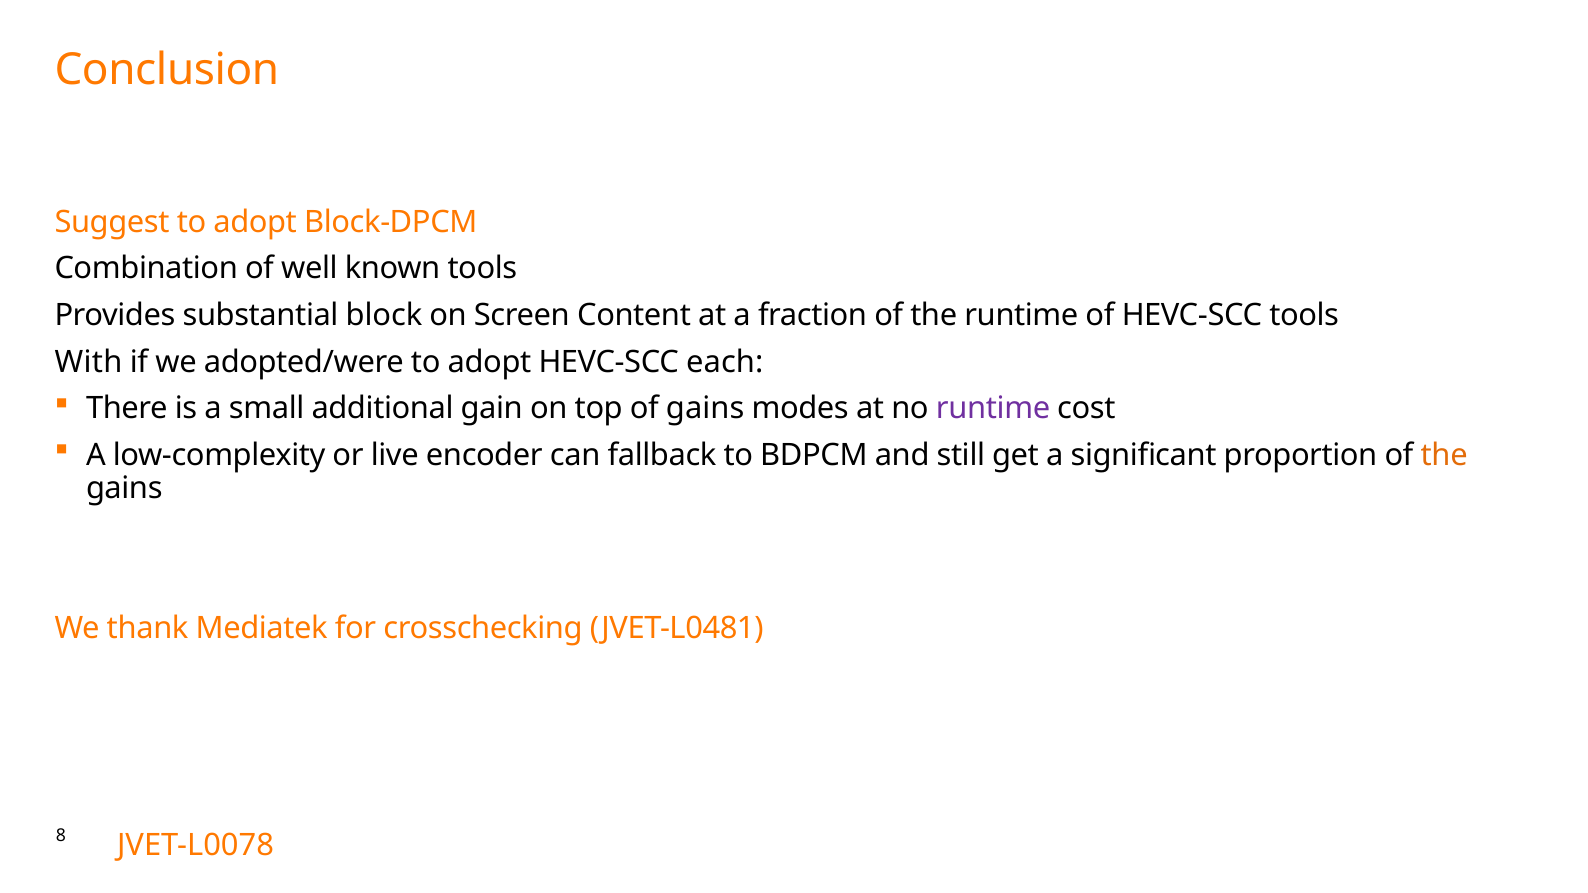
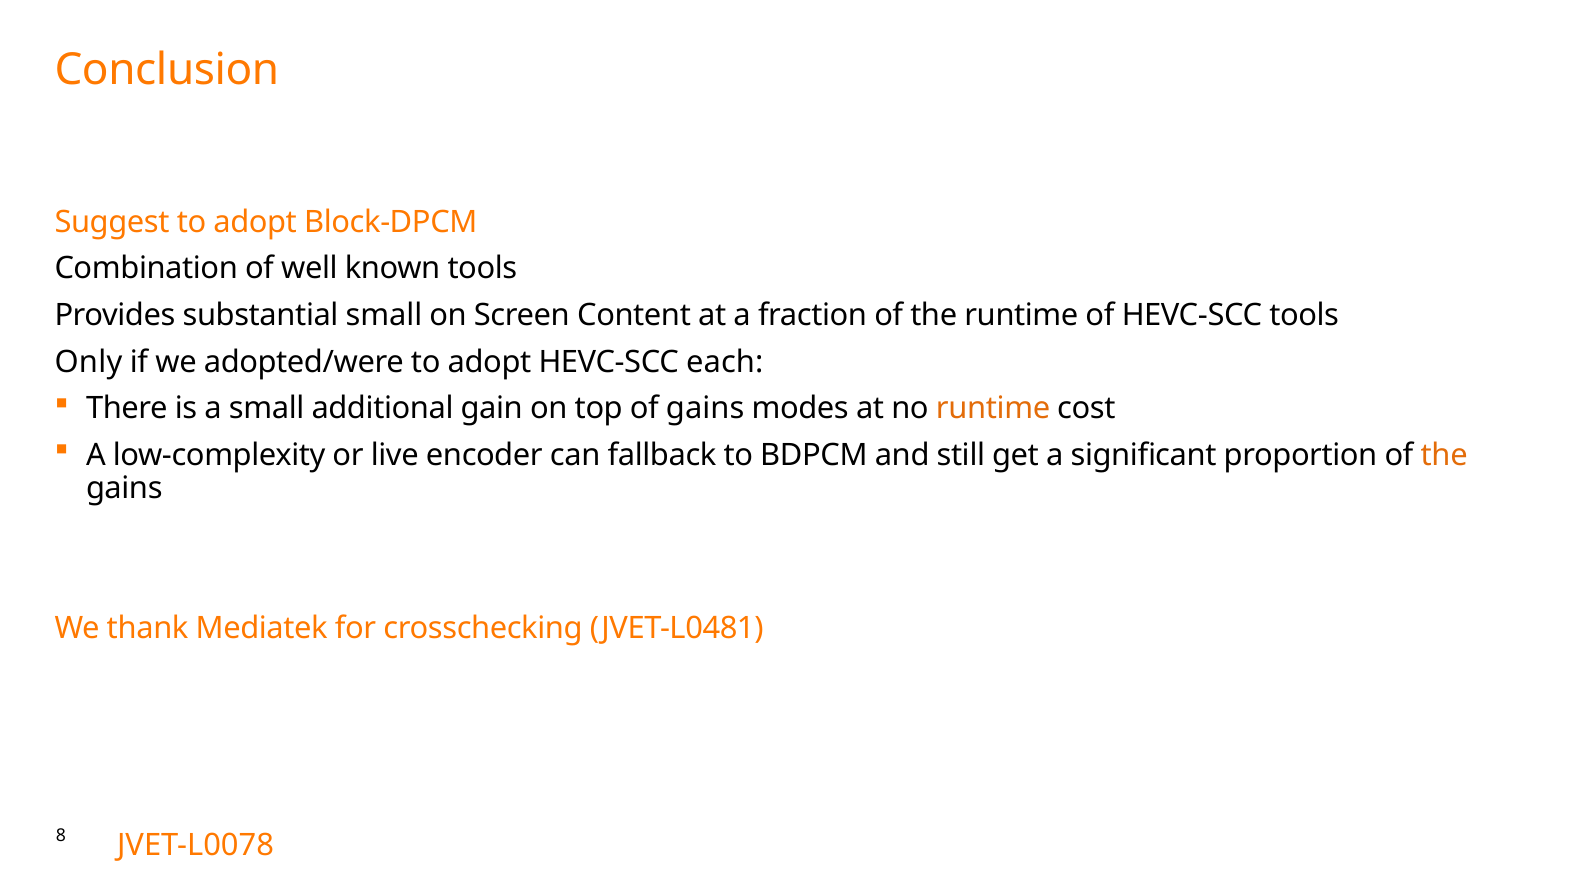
substantial block: block -> small
With: With -> Only
runtime at (993, 409) colour: purple -> orange
